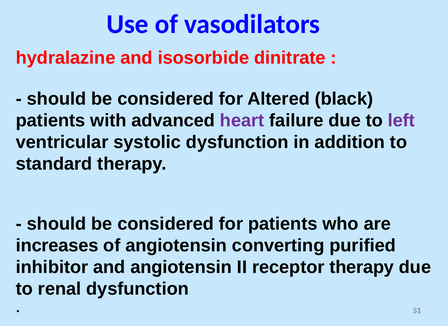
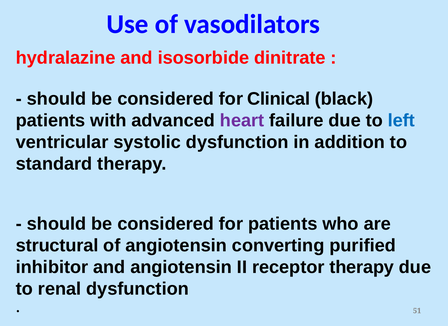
Altered: Altered -> Clinical
left colour: purple -> blue
increases: increases -> structural
